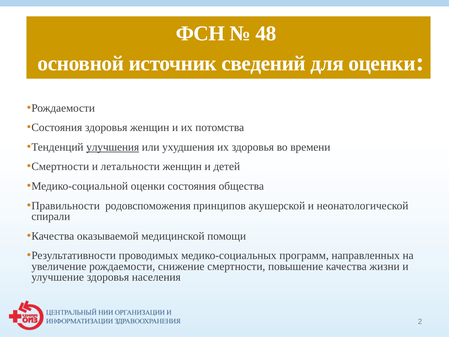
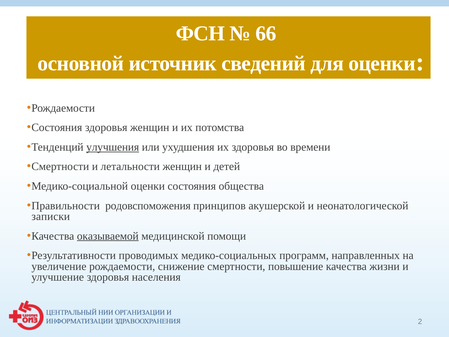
48: 48 -> 66
спирали: спирали -> записки
оказываемой underline: none -> present
